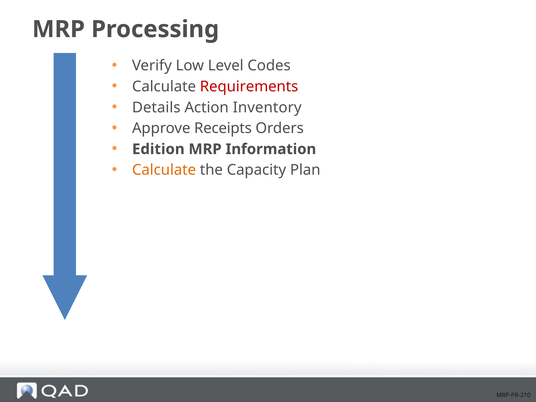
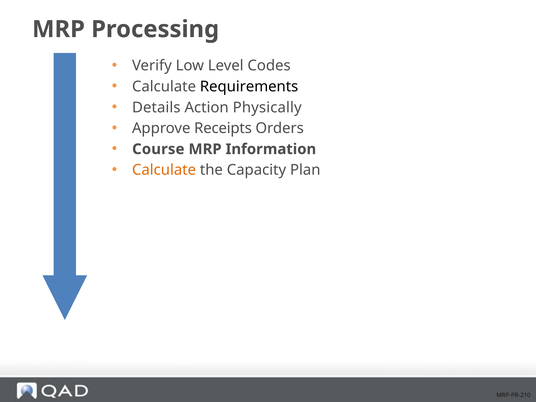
Requirements colour: red -> black
Inventory: Inventory -> Physically
Edition: Edition -> Course
